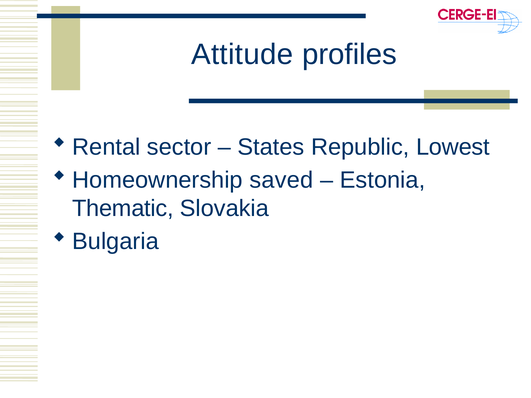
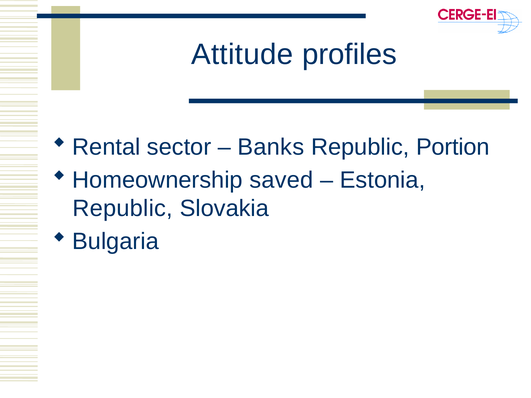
States: States -> Banks
Lowest: Lowest -> Portion
Thematic at (123, 208): Thematic -> Republic
